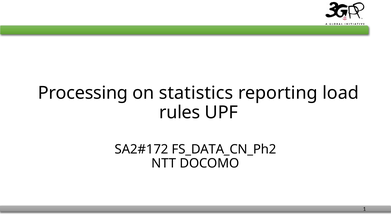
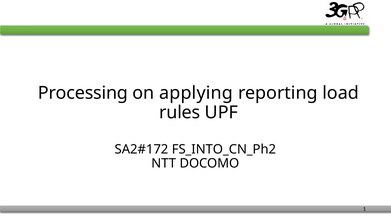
statistics: statistics -> applying
FS_DATA_CN_Ph2: FS_DATA_CN_Ph2 -> FS_INTO_CN_Ph2
